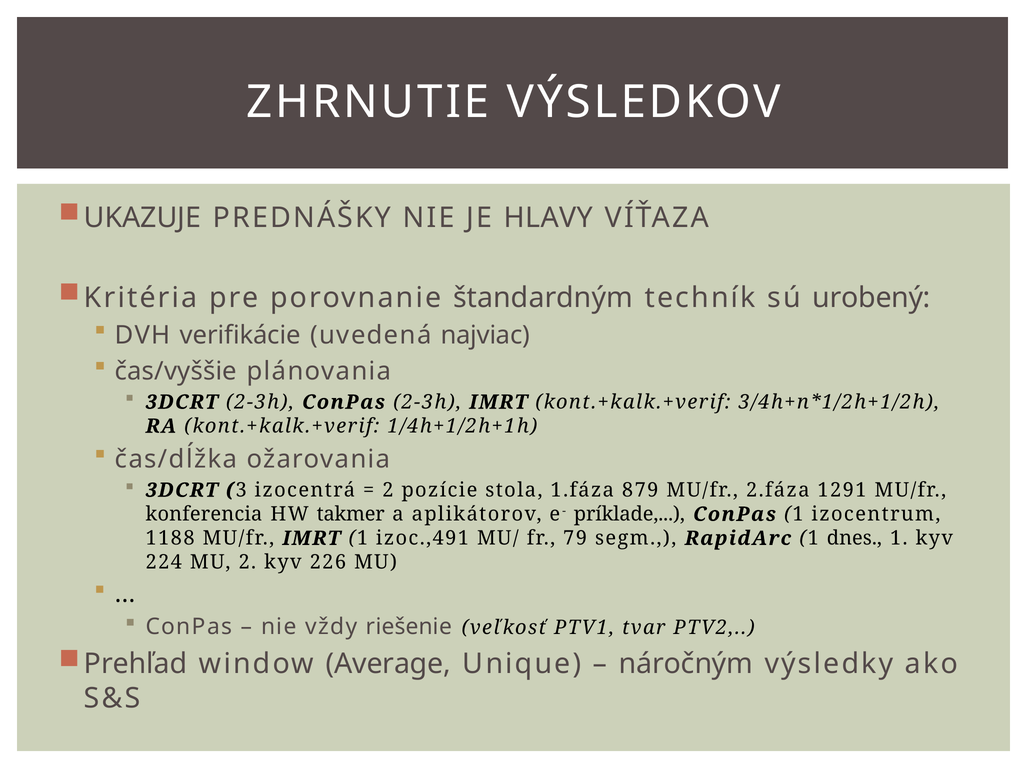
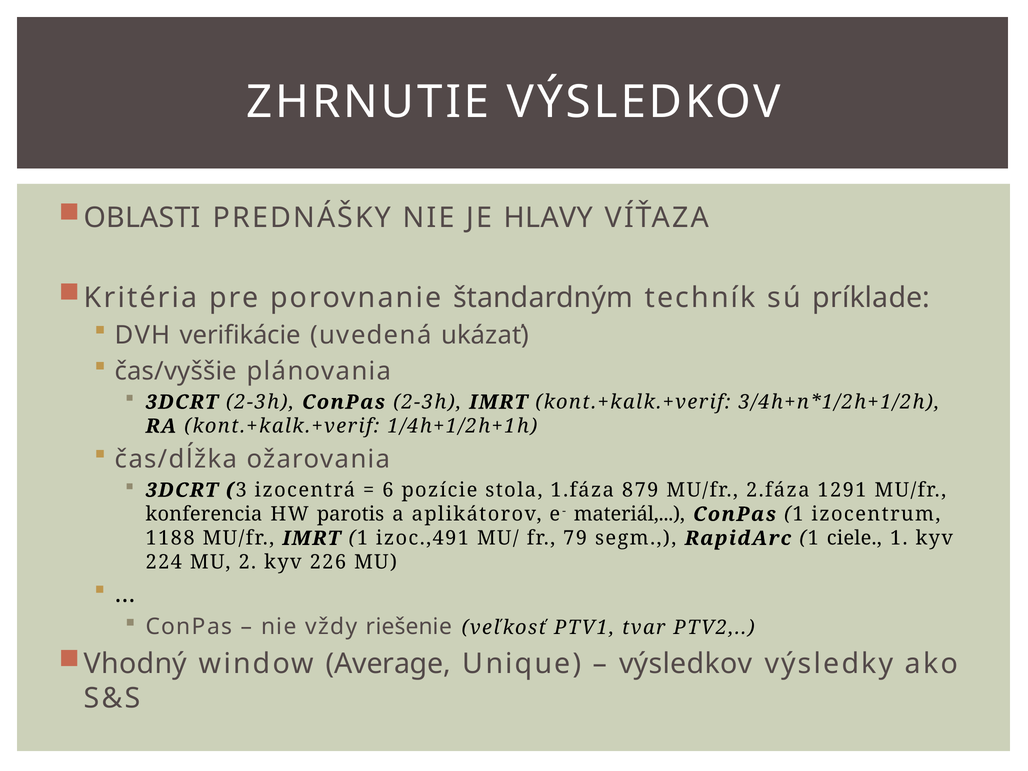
UKAZUJE: UKAZUJE -> OBLASTI
urobený: urobený -> príklade
najviac: najviac -> ukázať
2 at (388, 490): 2 -> 6
takmer: takmer -> parotis
príklade: príklade -> materiál
dnes: dnes -> ciele
Prehľad: Prehľad -> Vhodný
náročným at (686, 664): náročným -> výsledkov
